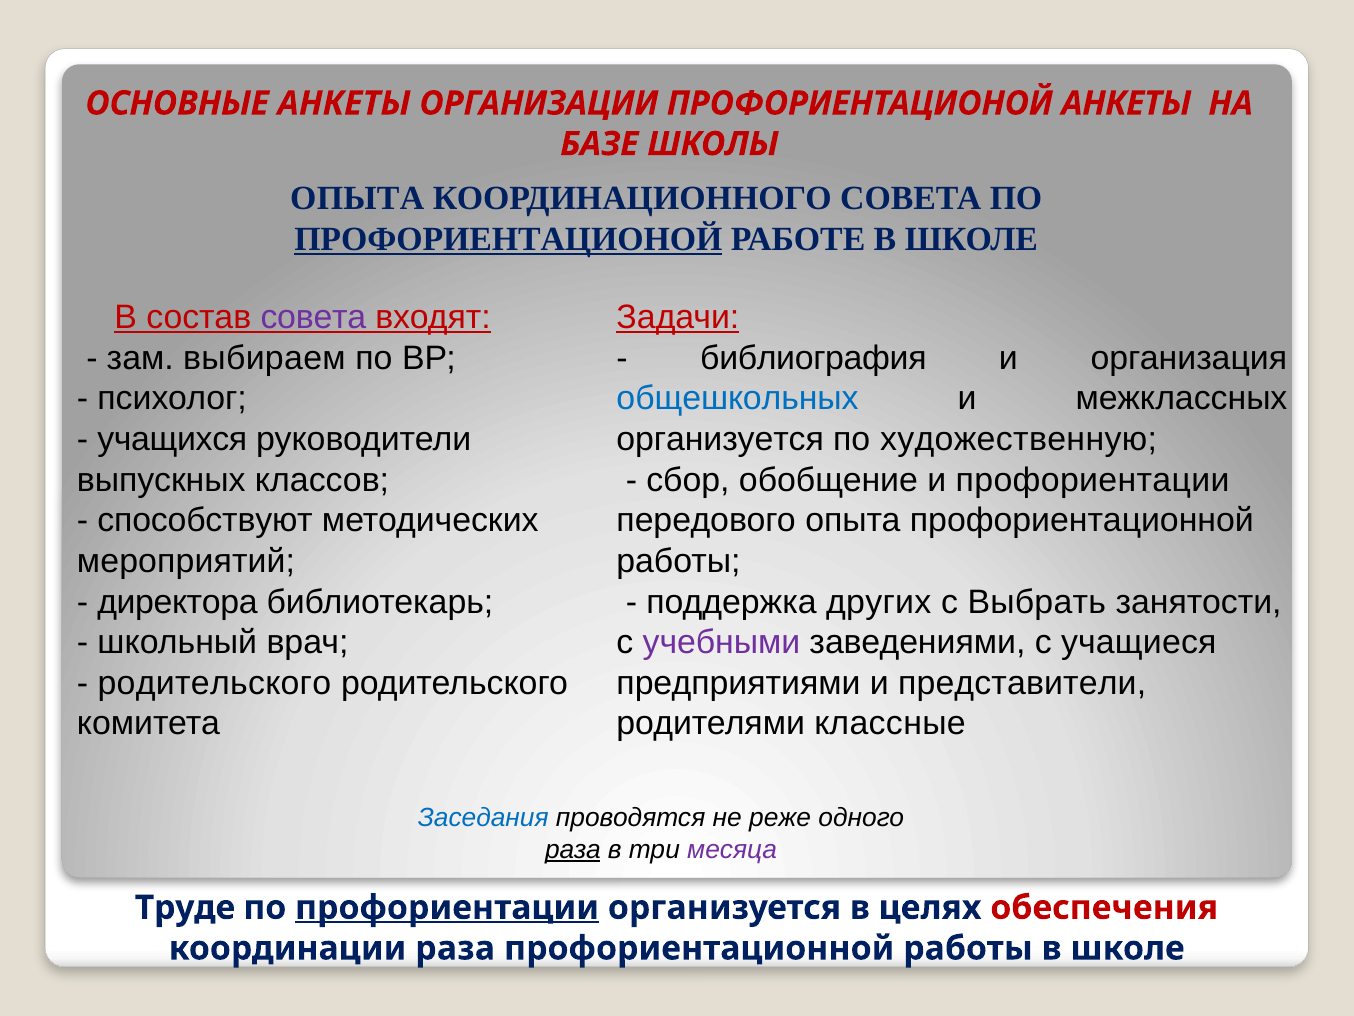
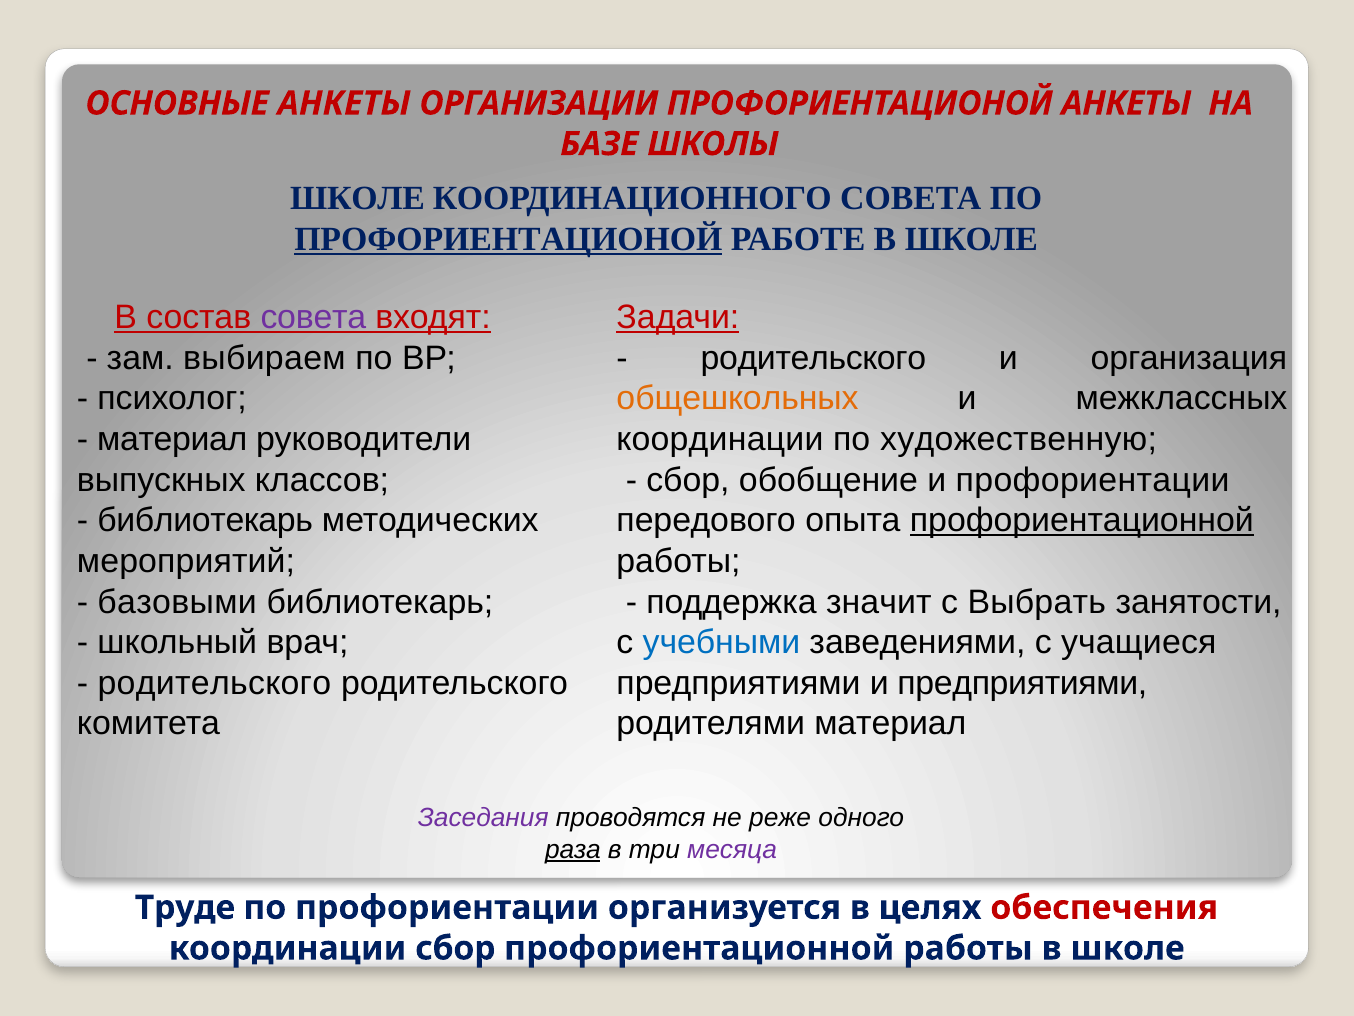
ОПЫТА at (357, 199): ОПЫТА -> ШКОЛЕ
библиография at (813, 358): библиография -> родительского
общешкольных colour: blue -> orange
учащихся at (172, 439): учащихся -> материал
организуется at (720, 439): организуется -> координации
способствуют at (205, 520): способствуют -> библиотекарь
профориентационной at (1082, 520) underline: none -> present
директора: директора -> базовыми
других: других -> значит
учебными colour: purple -> blue
и представители: представители -> предприятиями
родителями классные: классные -> материал
Заседания colour: blue -> purple
профориентации at (447, 907) underline: present -> none
координации раза: раза -> сбор
